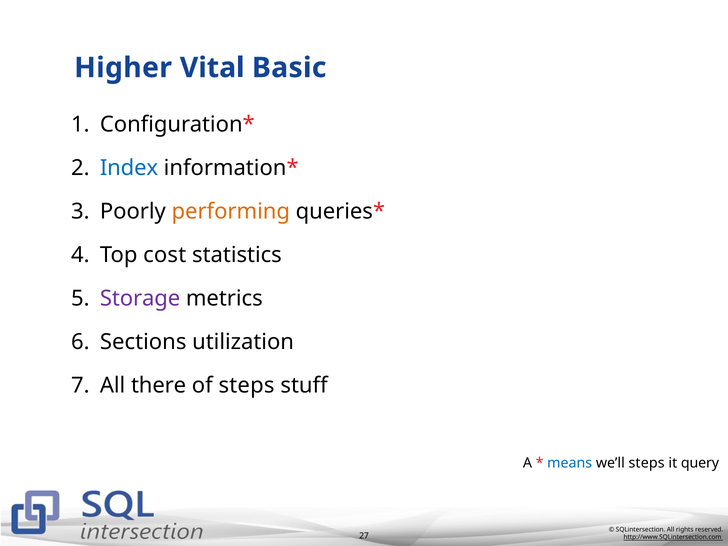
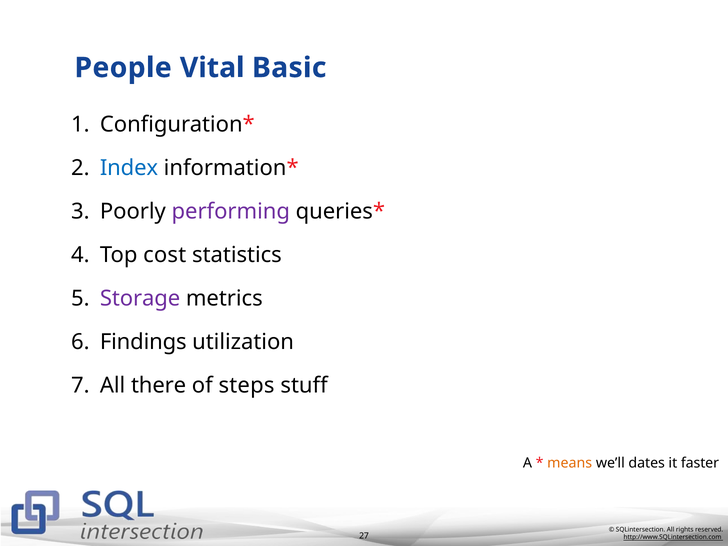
Higher: Higher -> People
performing colour: orange -> purple
Sections: Sections -> Findings
means colour: blue -> orange
we’ll steps: steps -> dates
query: query -> faster
